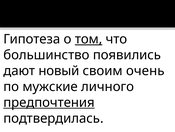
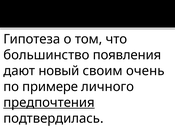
том underline: present -> none
появились: появились -> появления
мужские: мужские -> примере
